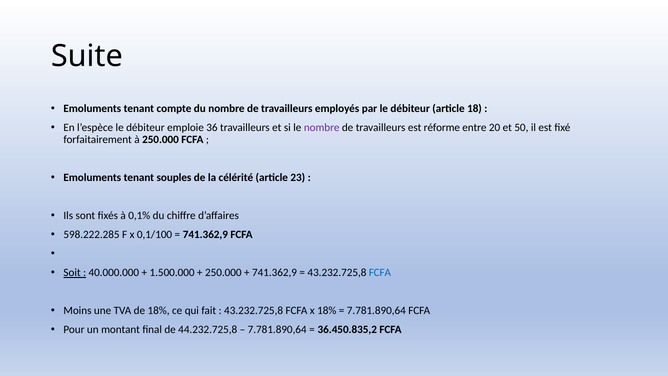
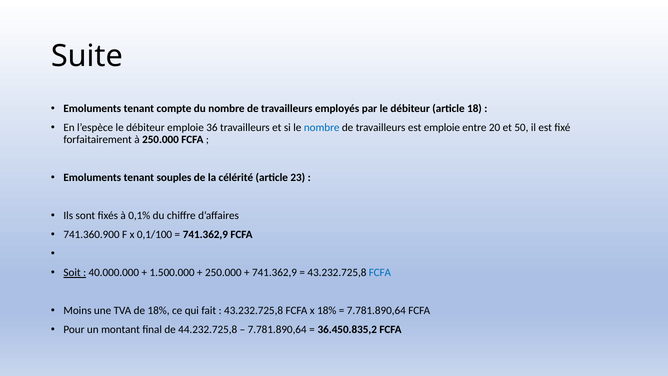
nombre at (322, 127) colour: purple -> blue
est réforme: réforme -> emploie
598.222.285: 598.222.285 -> 741.360.900
